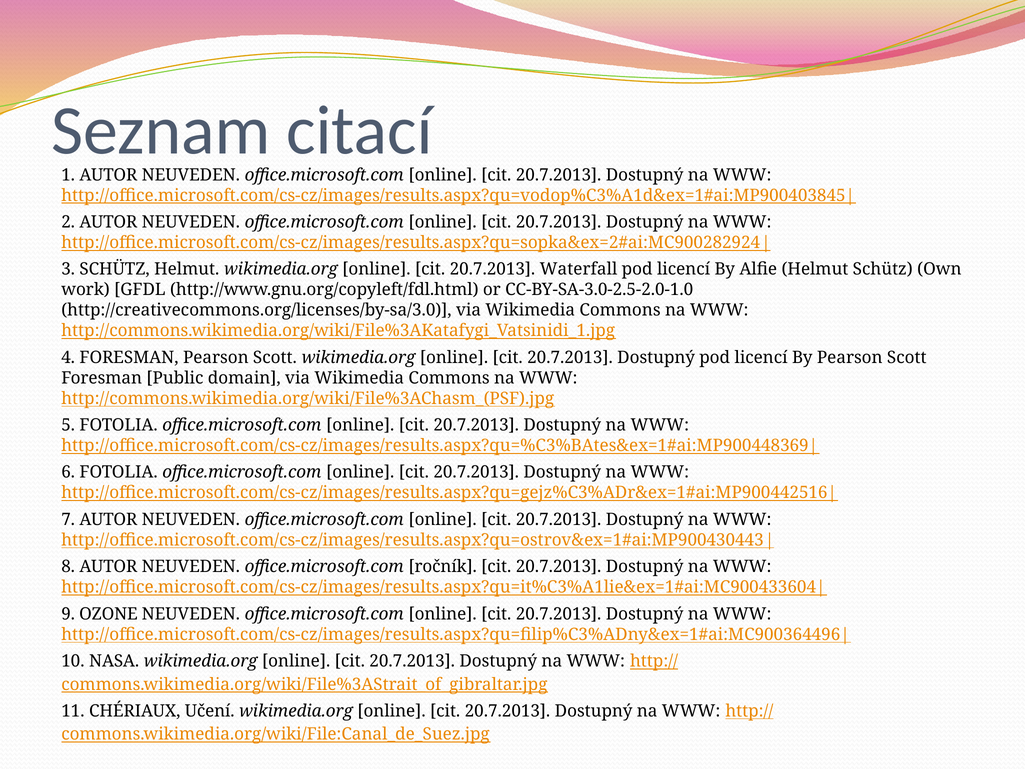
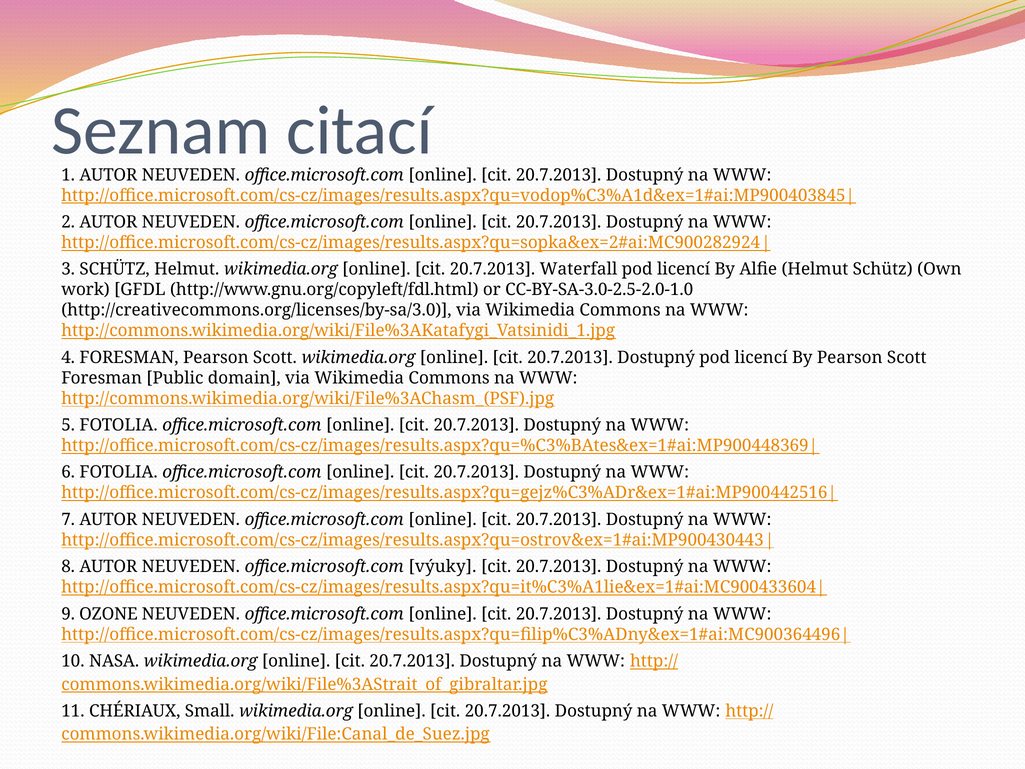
ročník: ročník -> výuky
Učení: Učení -> Small
